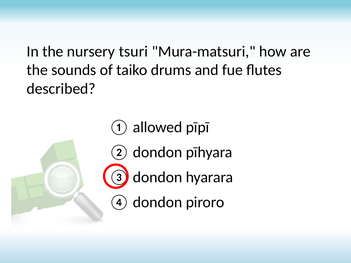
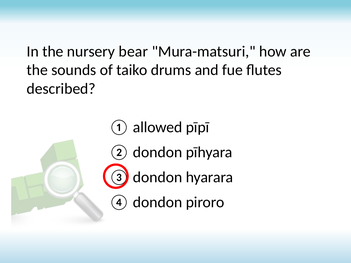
tsuri: tsuri -> bear
